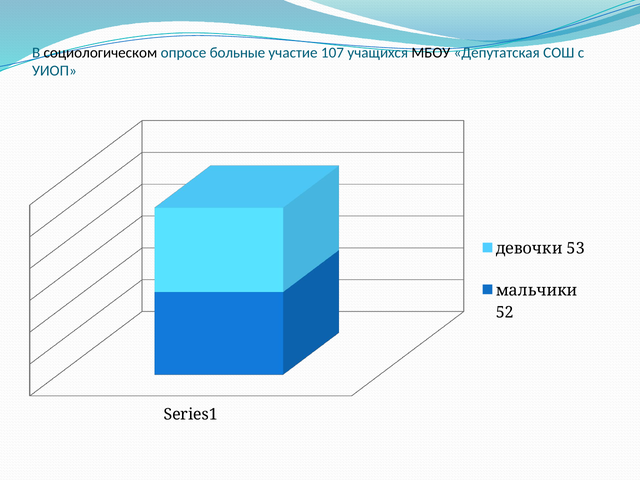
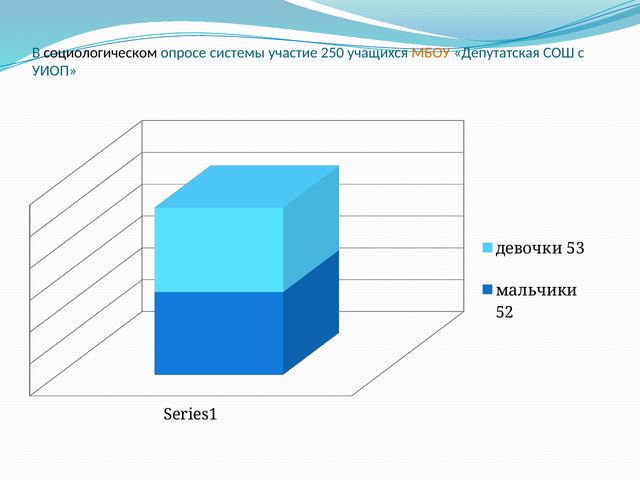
больные: больные -> системы
107: 107 -> 250
МБОУ colour: black -> orange
